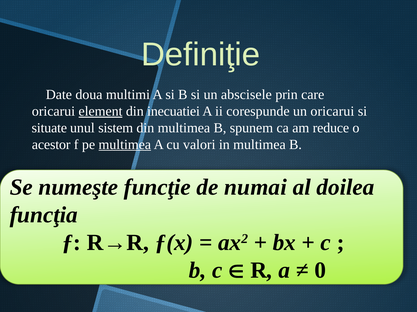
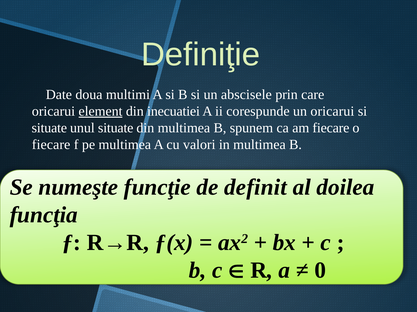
unul sistem: sistem -> situate
am reduce: reduce -> fiecare
acestor at (51, 145): acestor -> fiecare
multimea at (125, 145) underline: present -> none
numai: numai -> definit
